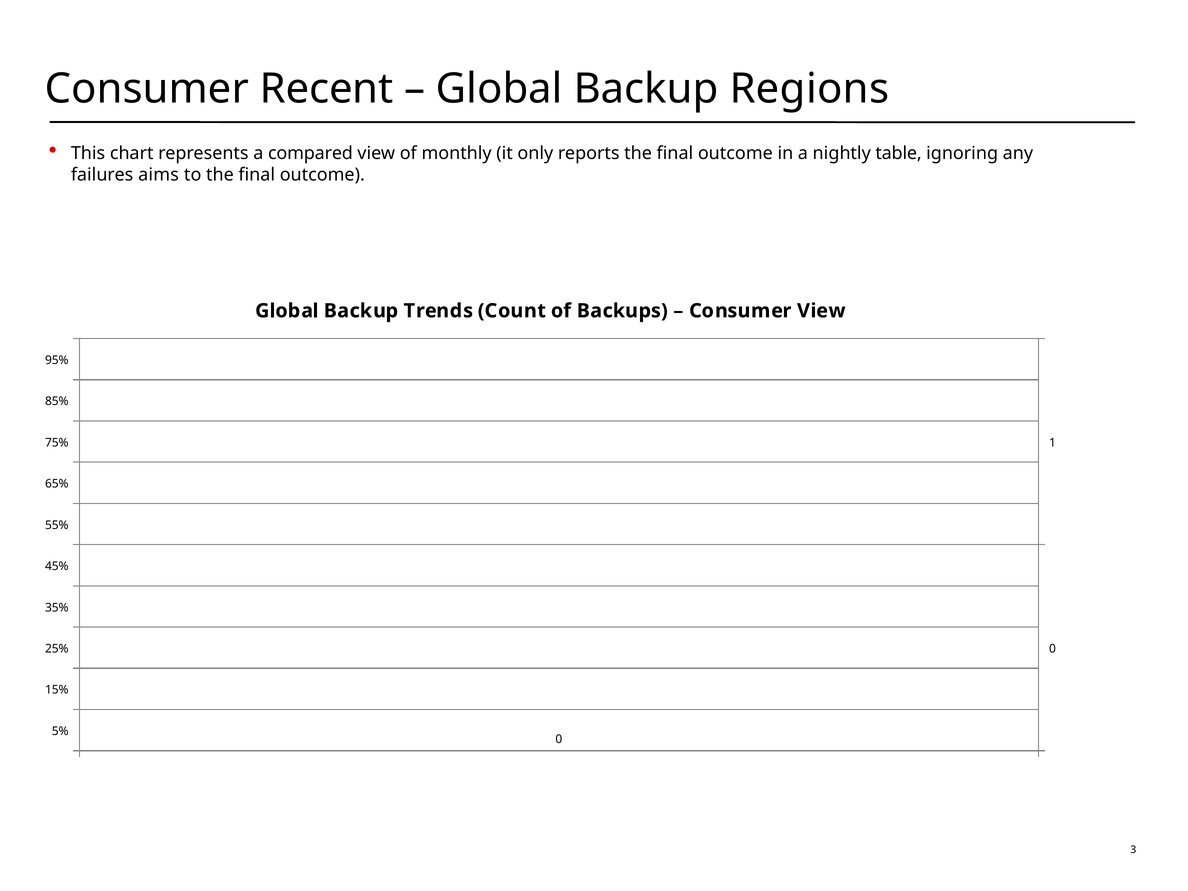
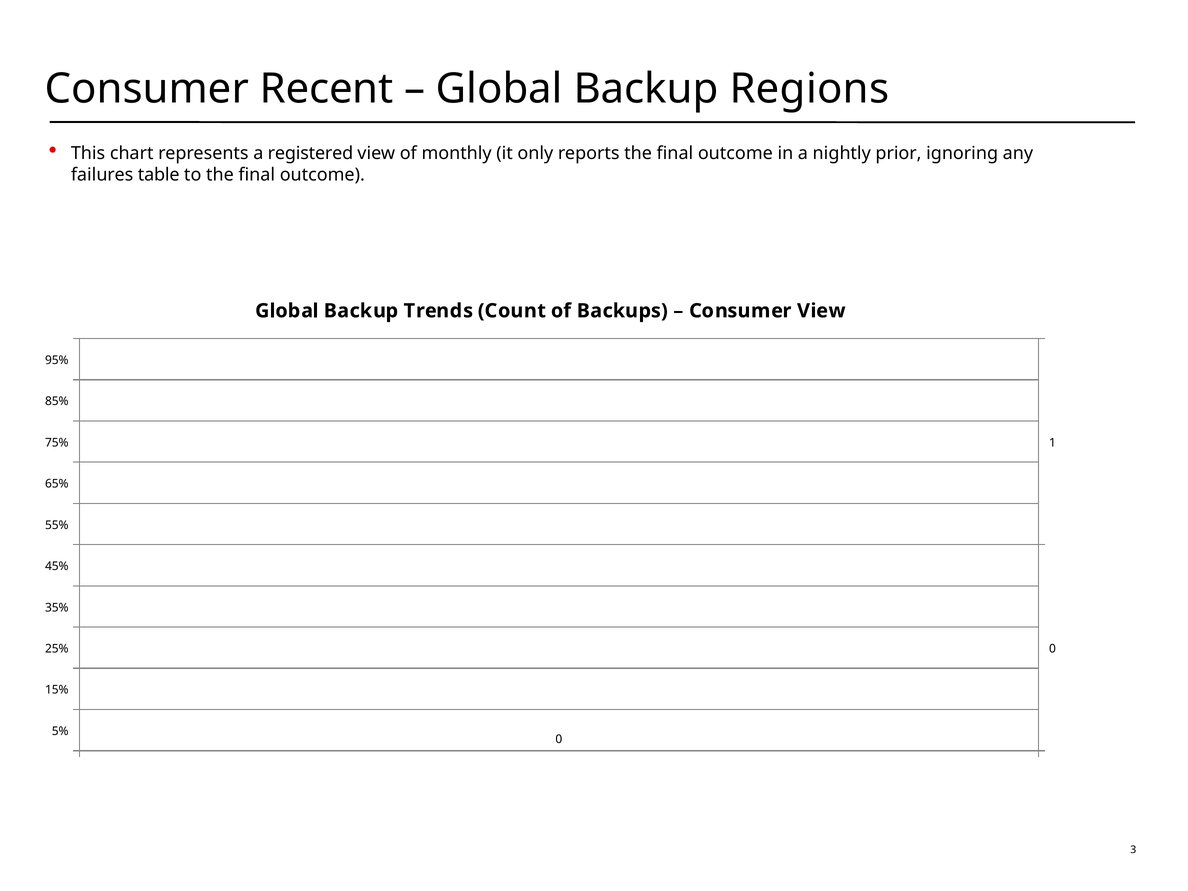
compared: compared -> registered
table: table -> prior
aims: aims -> table
